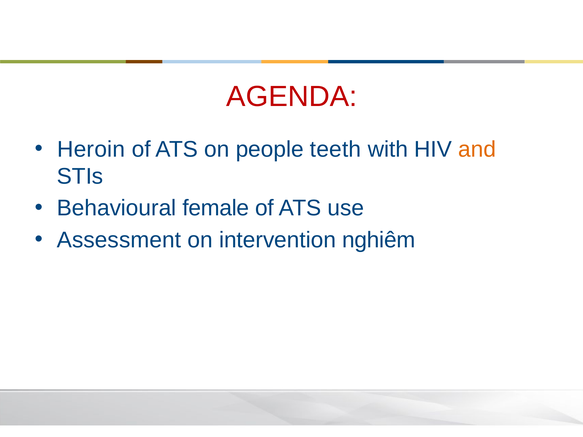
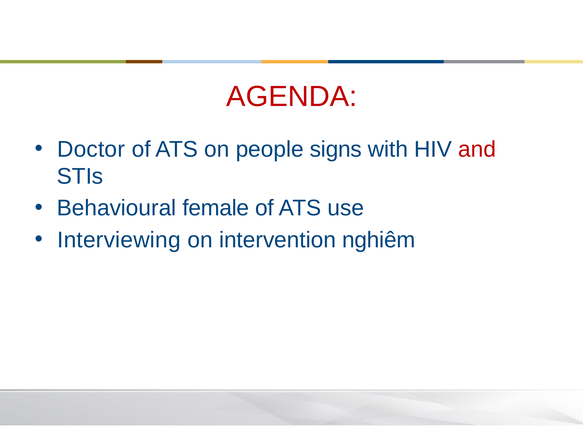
Heroin: Heroin -> Doctor
teeth: teeth -> signs
and colour: orange -> red
Assessment: Assessment -> Interviewing
